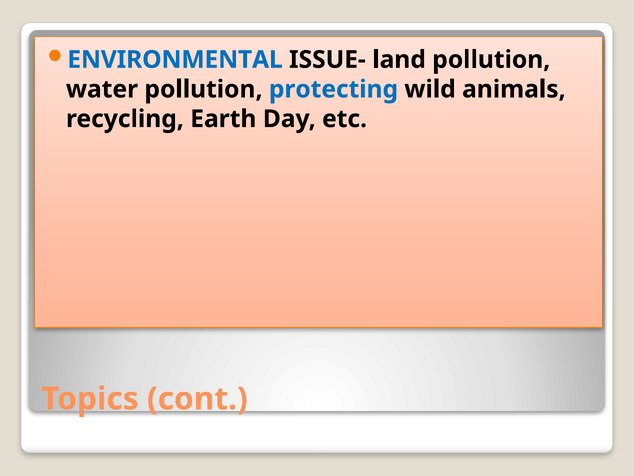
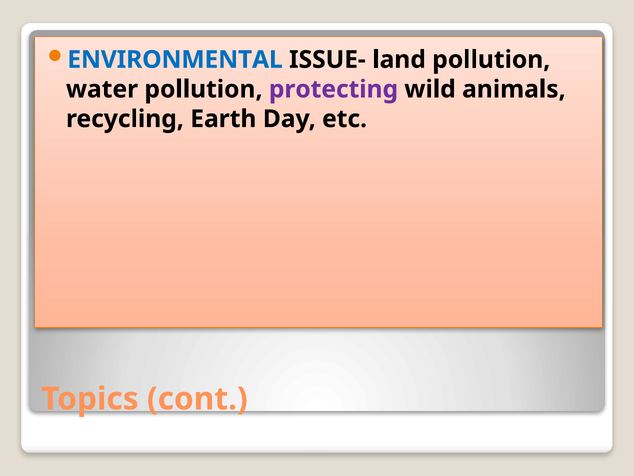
protecting colour: blue -> purple
